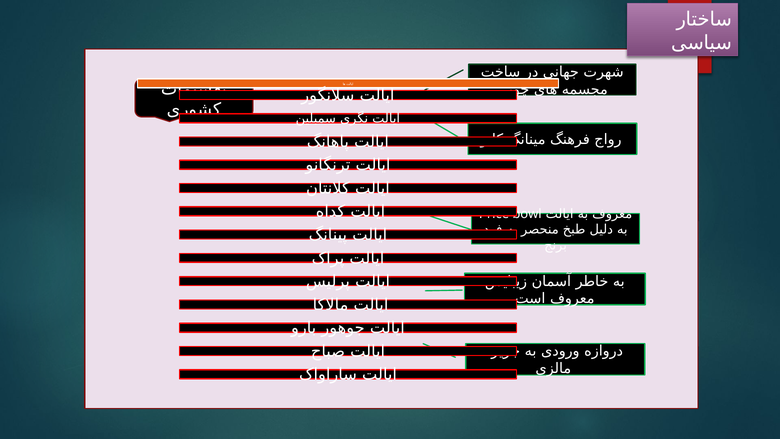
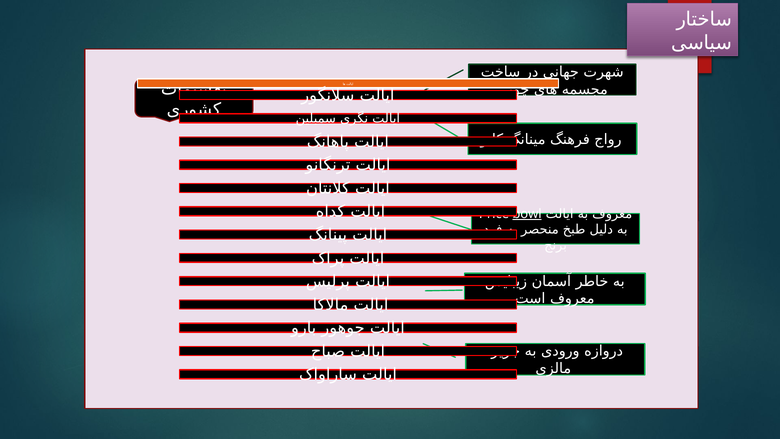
bowl underline: none -> present
